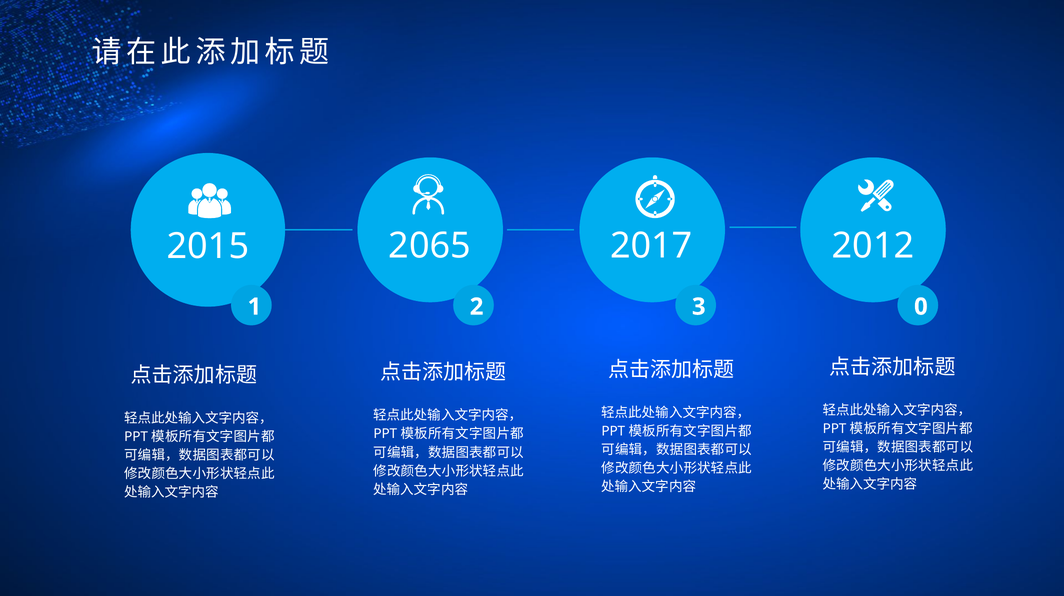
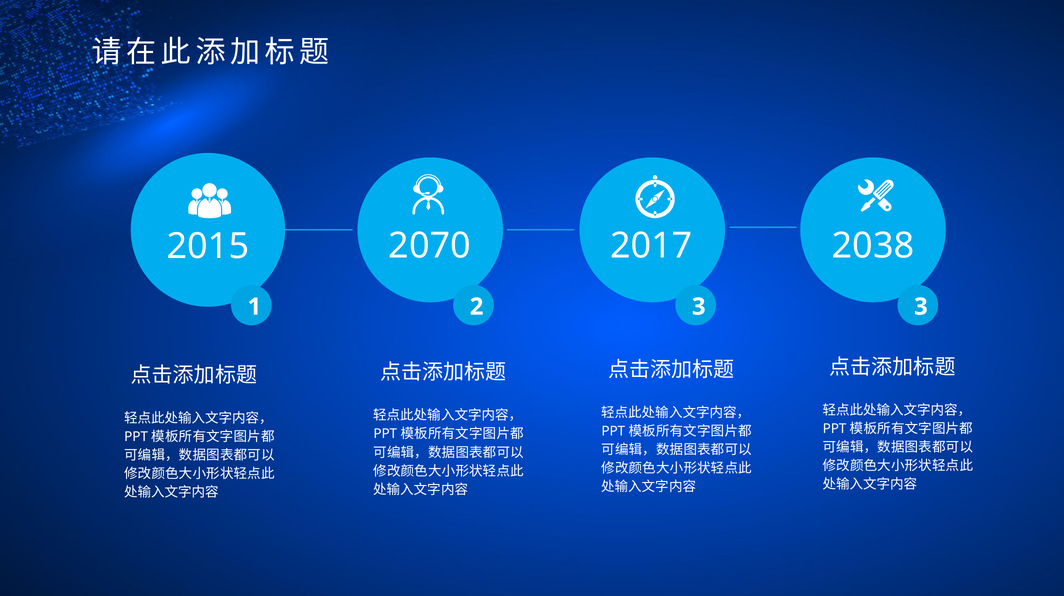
2065: 2065 -> 2070
2012: 2012 -> 2038
3 0: 0 -> 3
